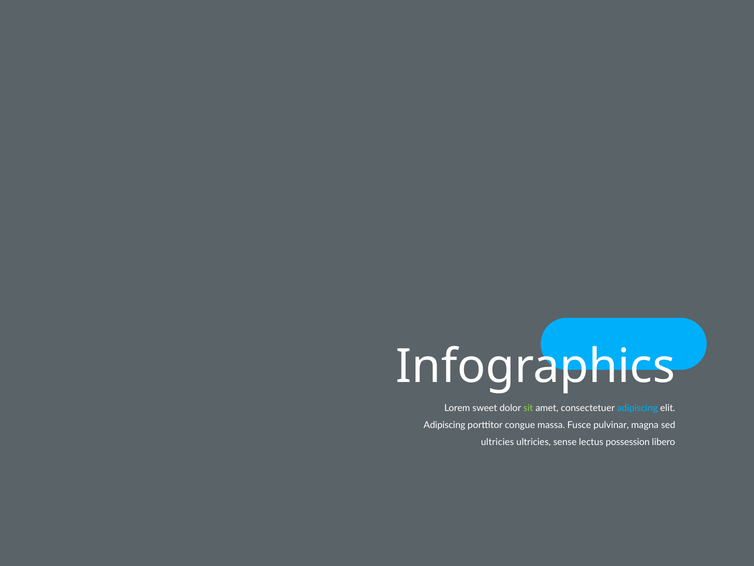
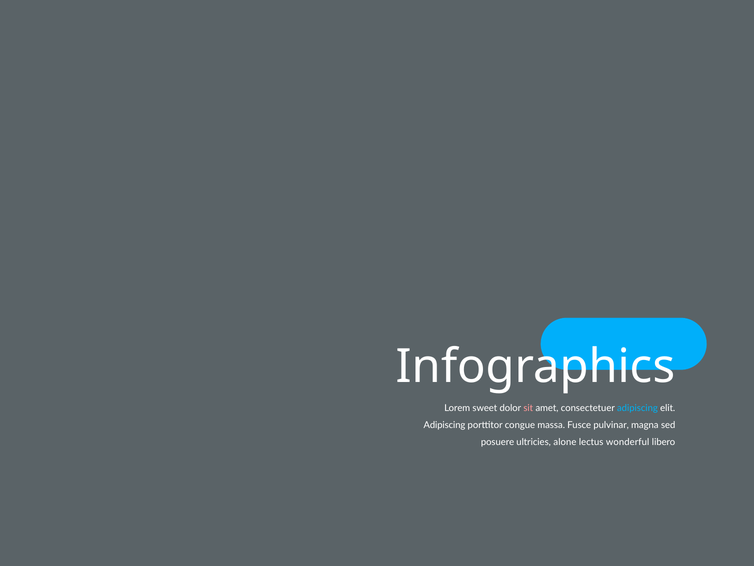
sit colour: light green -> pink
ultricies at (497, 442): ultricies -> posuere
sense: sense -> alone
possession: possession -> wonderful
